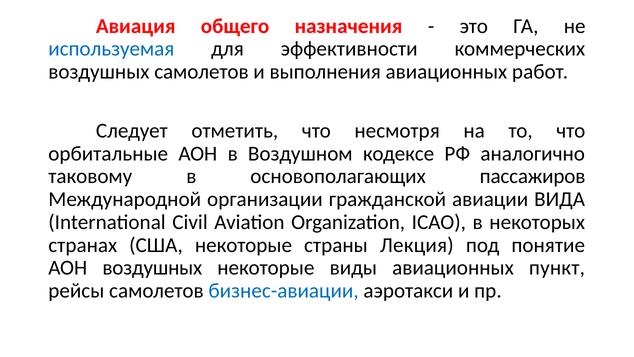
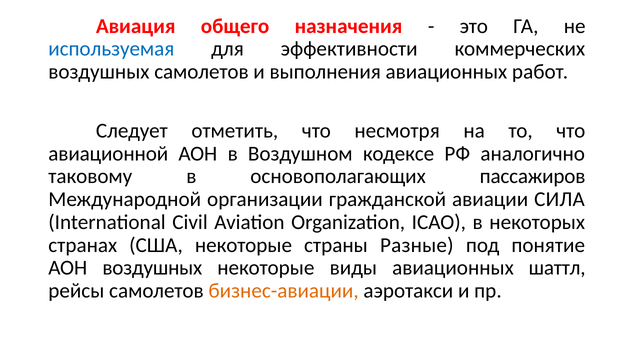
орбитальные: орбитальные -> авиационной
ВИДА: ВИДА -> СИЛА
Лекция: Лекция -> Разные
пункт: пункт -> шаттл
бизнес-авиации colour: blue -> orange
